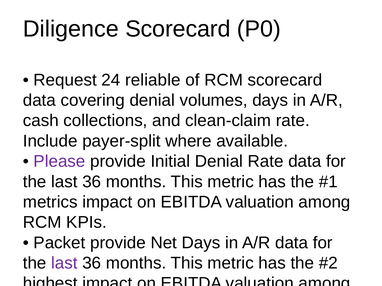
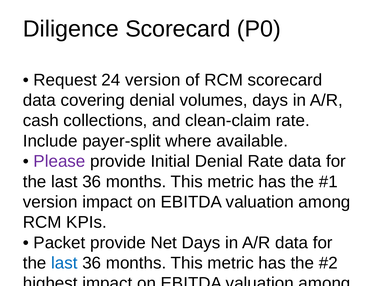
24 reliable: reliable -> version
metrics at (50, 202): metrics -> version
last at (64, 264) colour: purple -> blue
